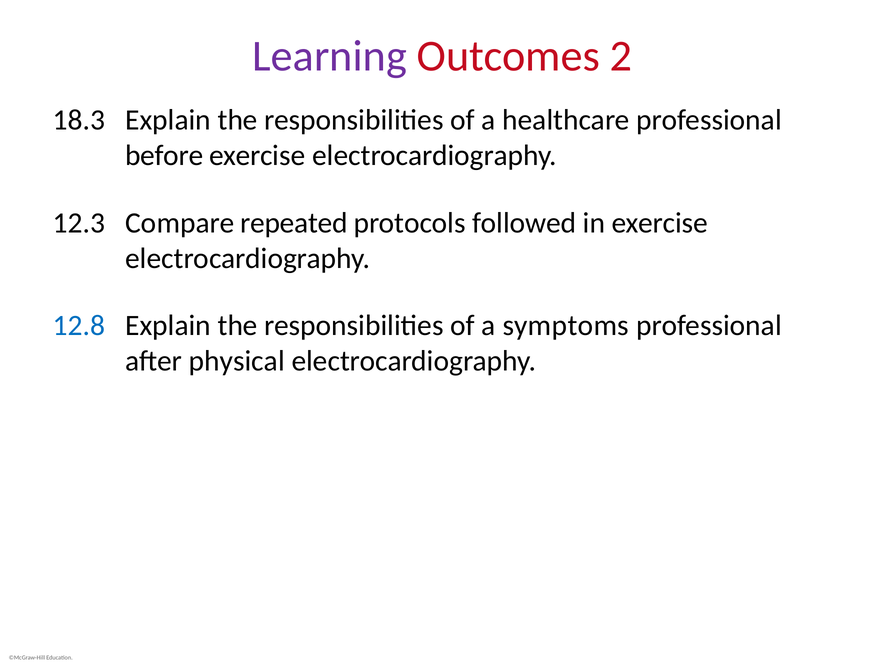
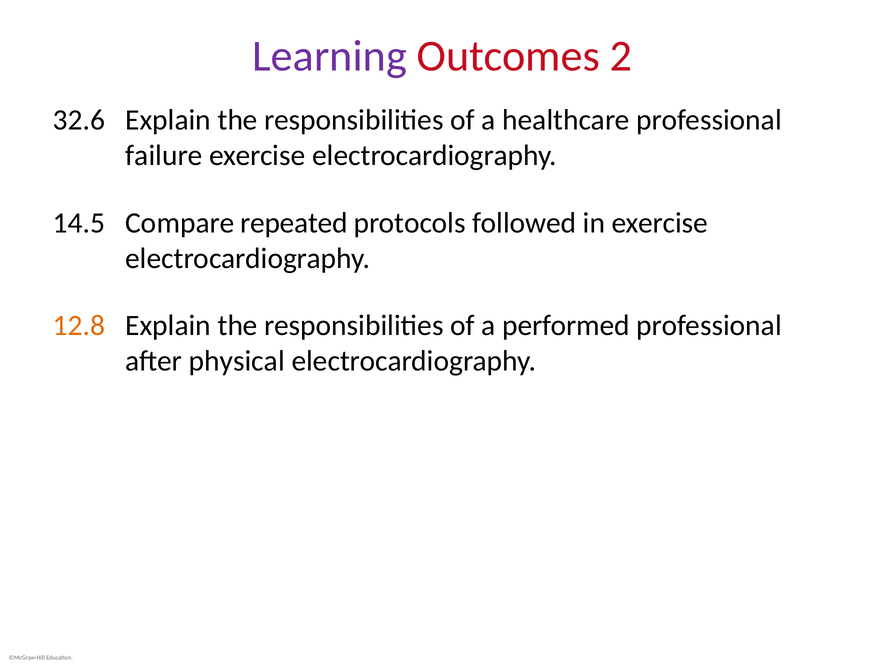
18.3: 18.3 -> 32.6
before: before -> failure
12.3: 12.3 -> 14.5
12.8 colour: blue -> orange
symptoms: symptoms -> performed
